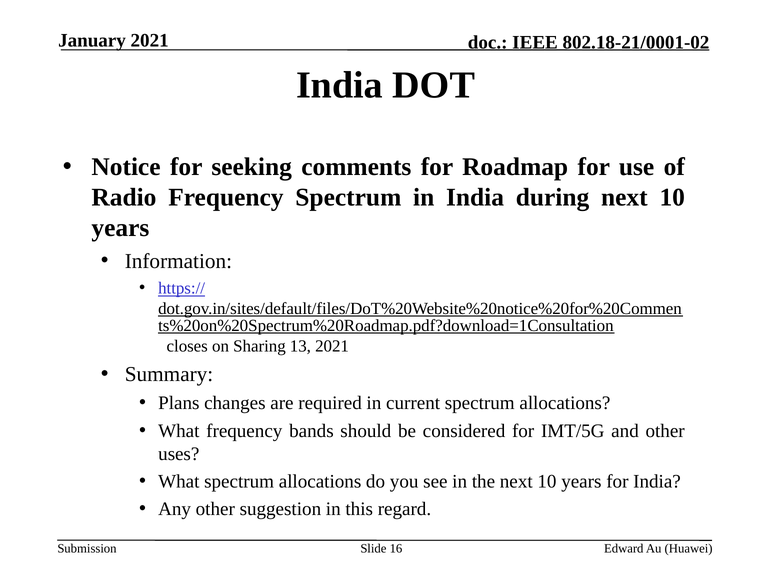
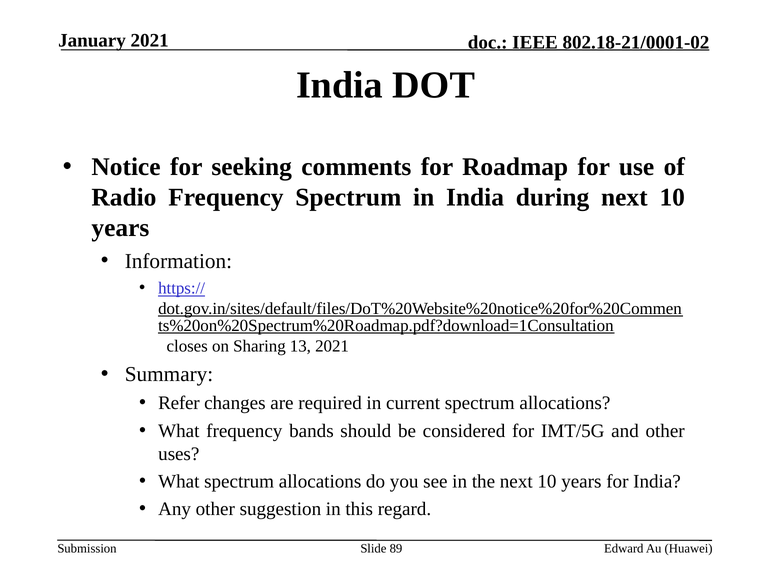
Plans: Plans -> Refer
16: 16 -> 89
